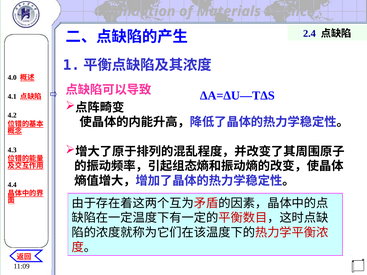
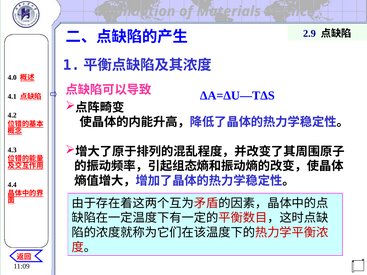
2.4: 2.4 -> 2.9
